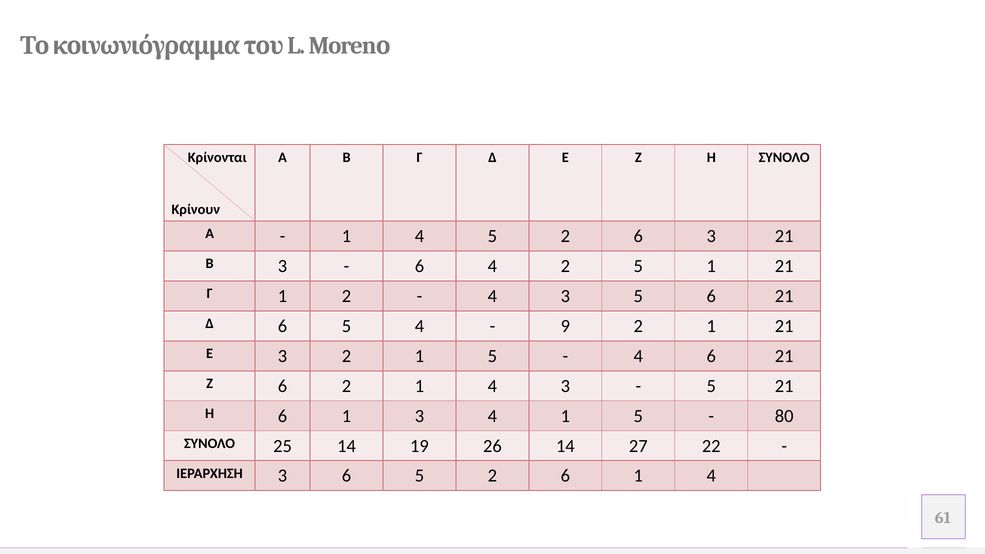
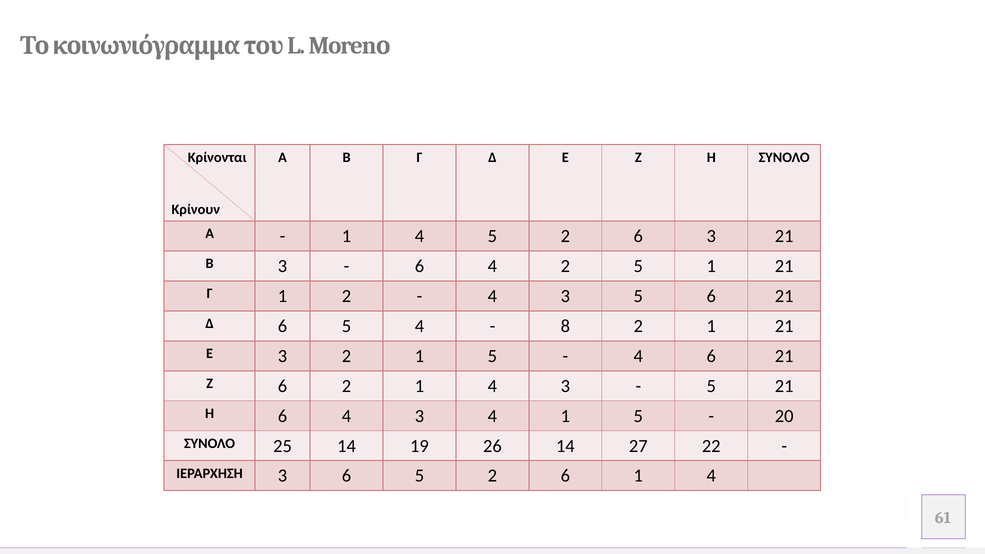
9: 9 -> 8
Η 6 1: 1 -> 4
80: 80 -> 20
